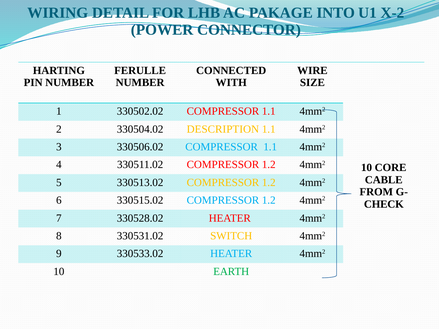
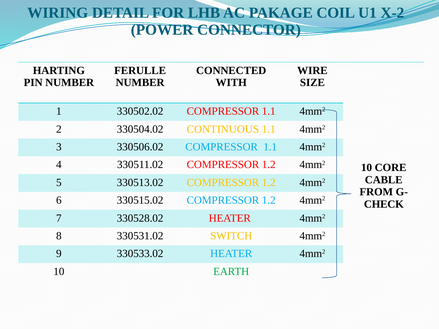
INTO: INTO -> COIL
DESCRIPTION: DESCRIPTION -> CONTINUOUS
